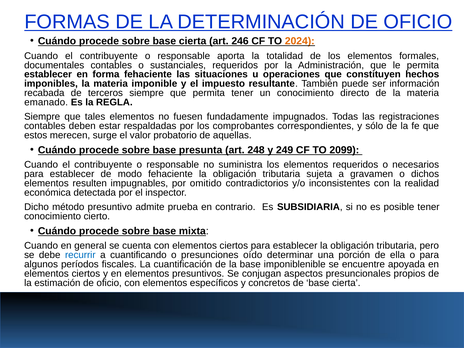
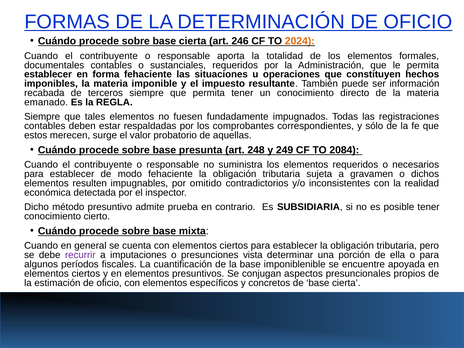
2099: 2099 -> 2084
recurrir colour: blue -> purple
cuantificando: cuantificando -> imputaciones
oído: oído -> vista
